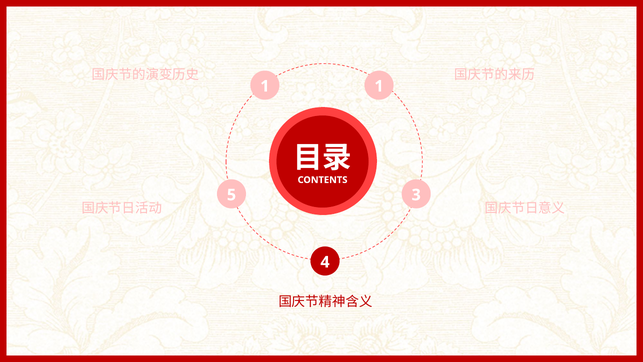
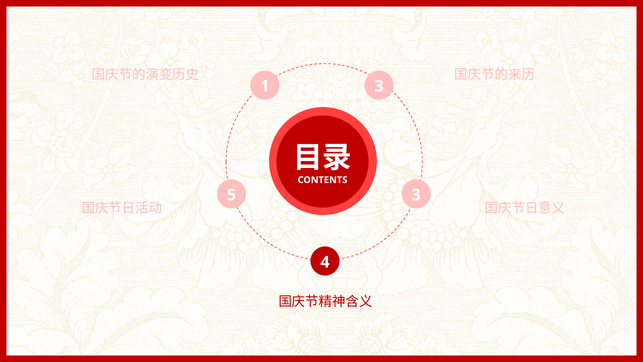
1 1: 1 -> 3
